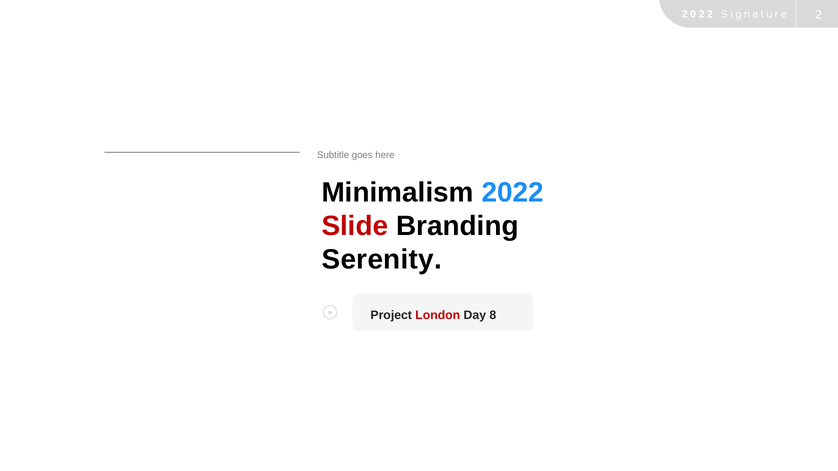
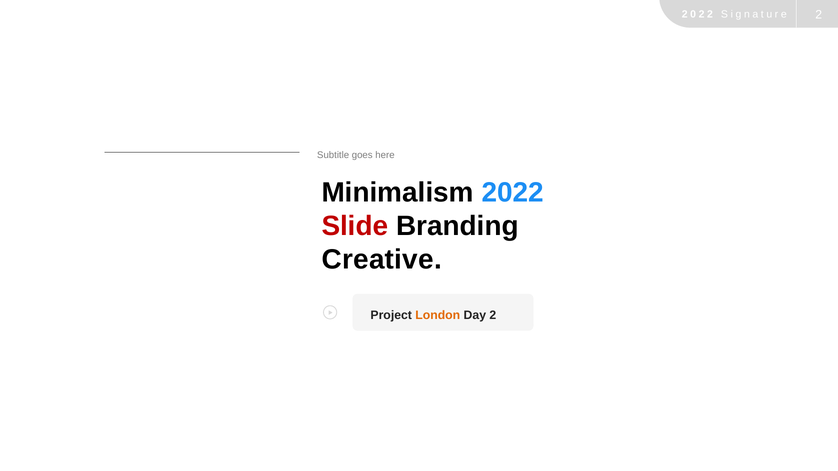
Serenity: Serenity -> Creative
London colour: red -> orange
Day 8: 8 -> 2
